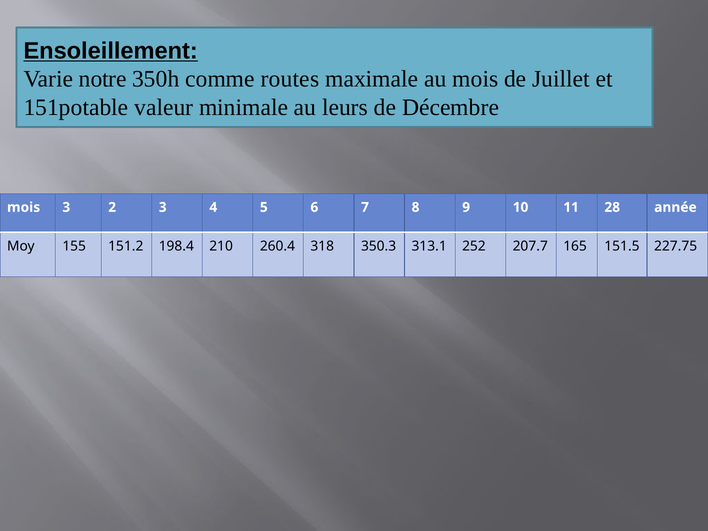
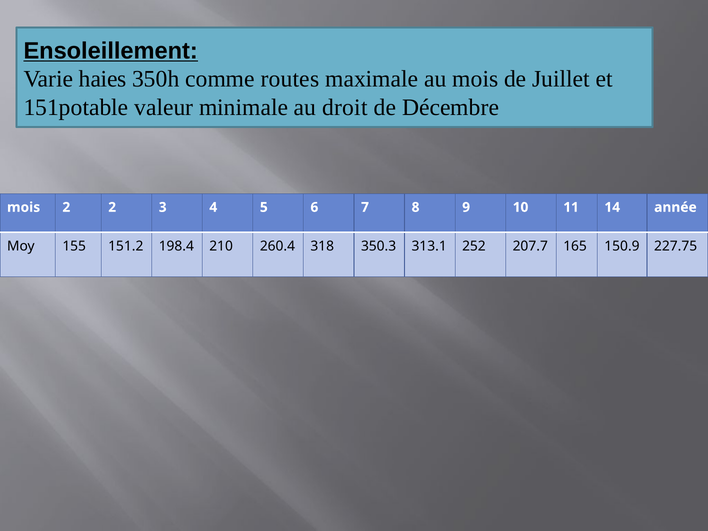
notre: notre -> haies
leurs: leurs -> droit
mois 3: 3 -> 2
28: 28 -> 14
151.5: 151.5 -> 150.9
